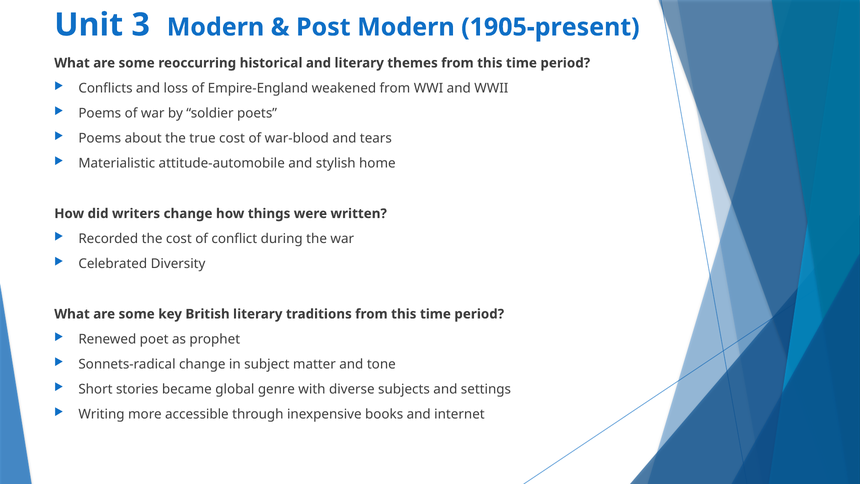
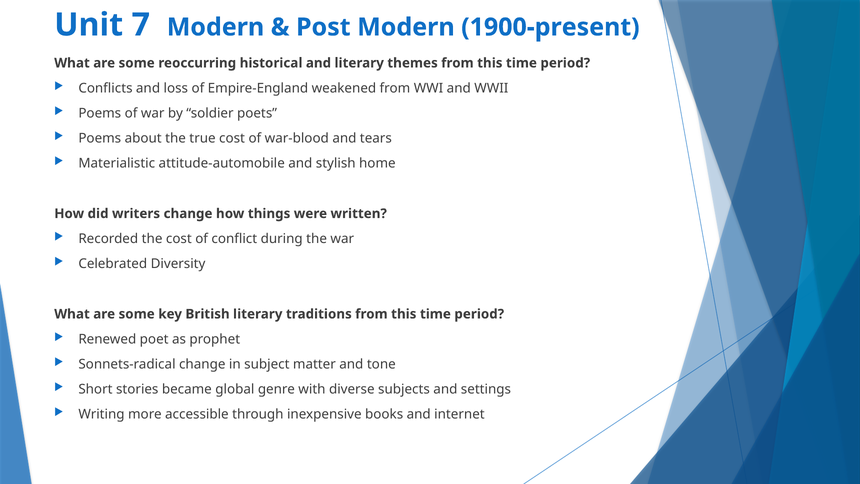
3: 3 -> 7
1905-present: 1905-present -> 1900-present
